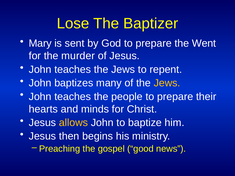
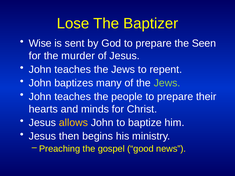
Mary: Mary -> Wise
Went: Went -> Seen
Jews at (167, 83) colour: yellow -> light green
